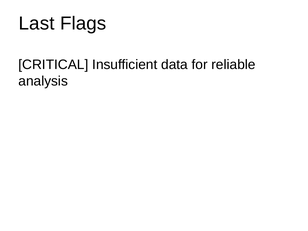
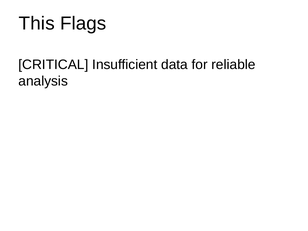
Last: Last -> This
